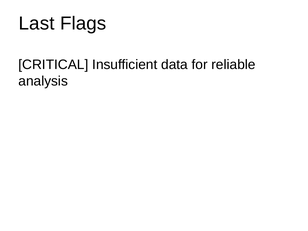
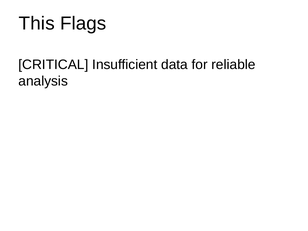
Last: Last -> This
